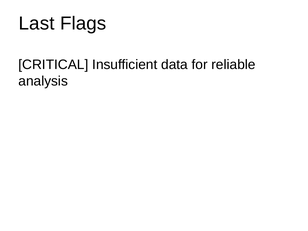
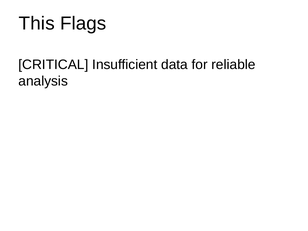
Last: Last -> This
